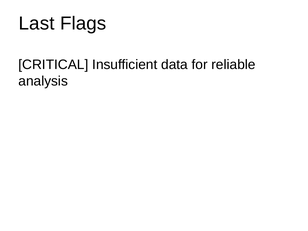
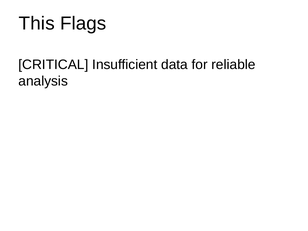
Last: Last -> This
